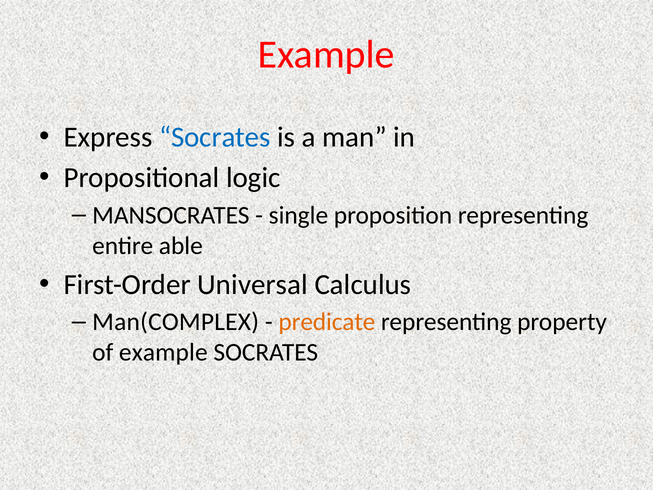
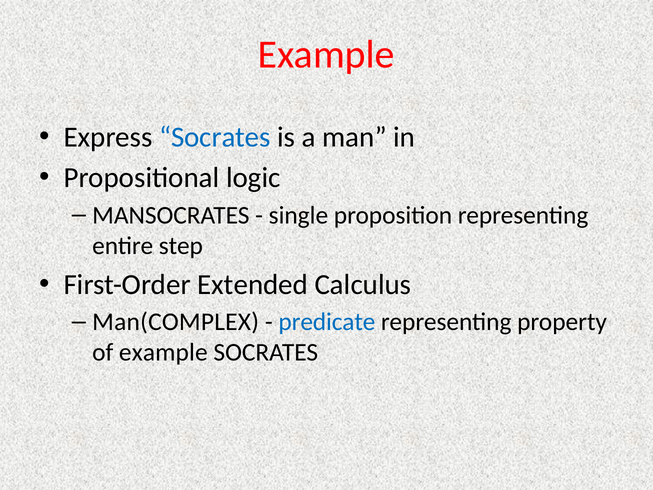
able: able -> step
Universal: Universal -> Extended
predicate colour: orange -> blue
